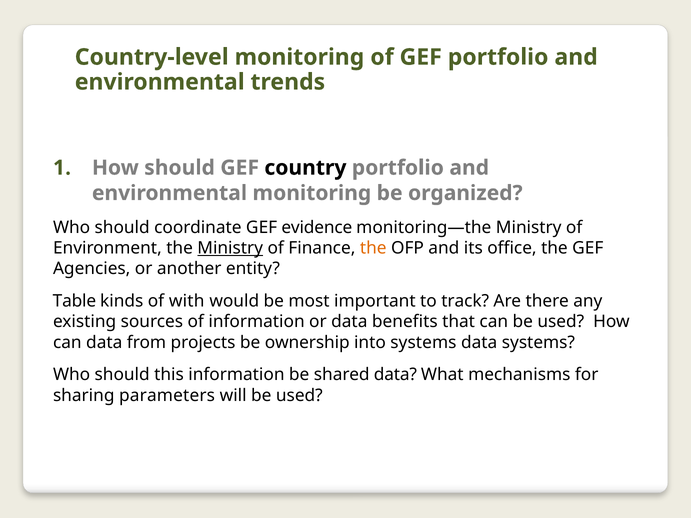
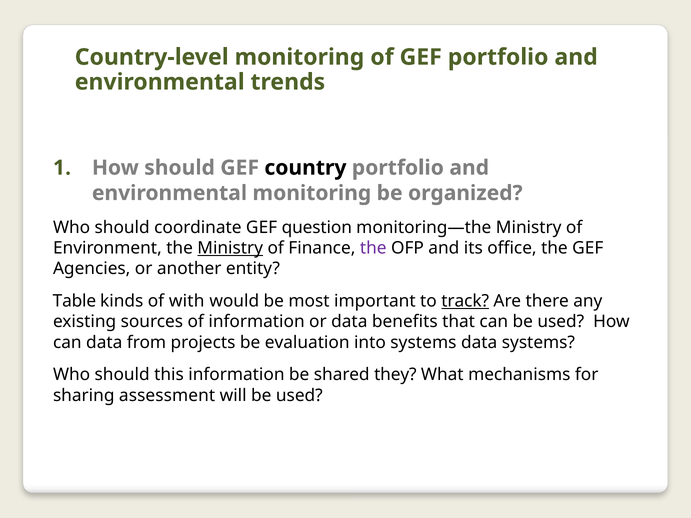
evidence: evidence -> question
the at (373, 248) colour: orange -> purple
track underline: none -> present
ownership: ownership -> evaluation
shared data: data -> they
parameters: parameters -> assessment
